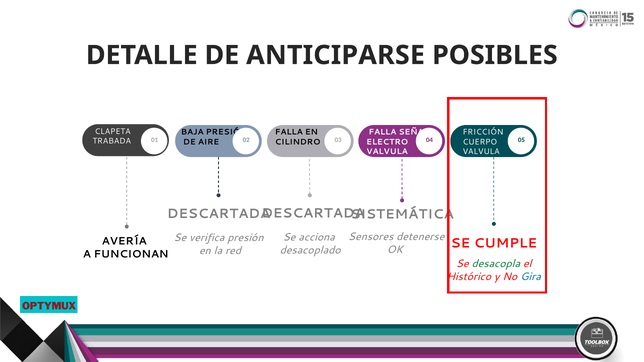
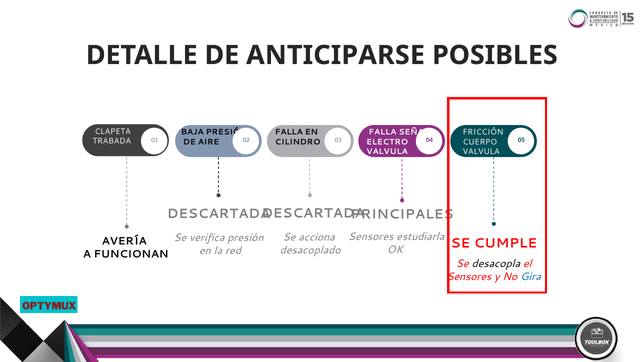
SISTEMÁTICA: SISTEMÁTICA -> PRINCIPALES
detenerse: detenerse -> estudiarla
desacopla colour: green -> black
Histórico at (469, 277): Histórico -> Sensores
